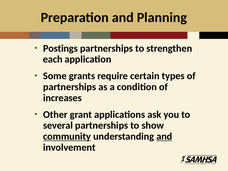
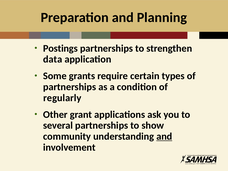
each: each -> data
increases: increases -> regularly
community underline: present -> none
